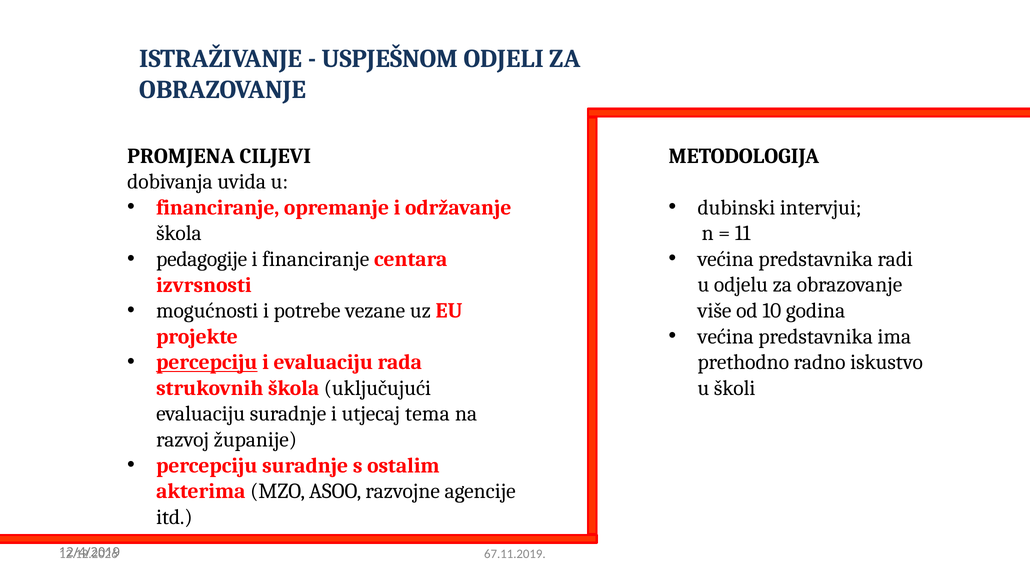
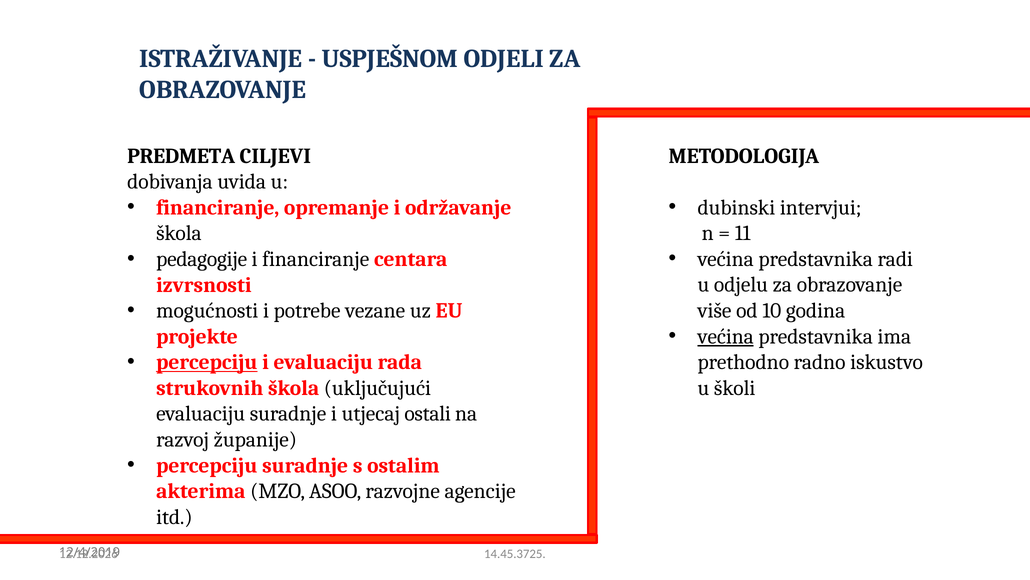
PROMJENA: PROMJENA -> PREDMETA
većina at (726, 336) underline: none -> present
tema: tema -> ostali
67.11.2019: 67.11.2019 -> 14.45.3725
